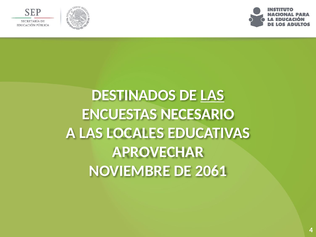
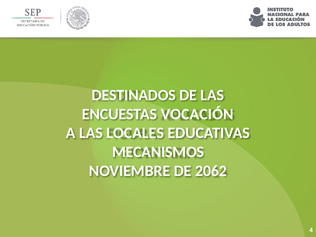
LAS at (212, 95) underline: present -> none
NECESARIO: NECESARIO -> VOCACIÓN
APROVECHAR: APROVECHAR -> MECANISMOS
2061: 2061 -> 2062
